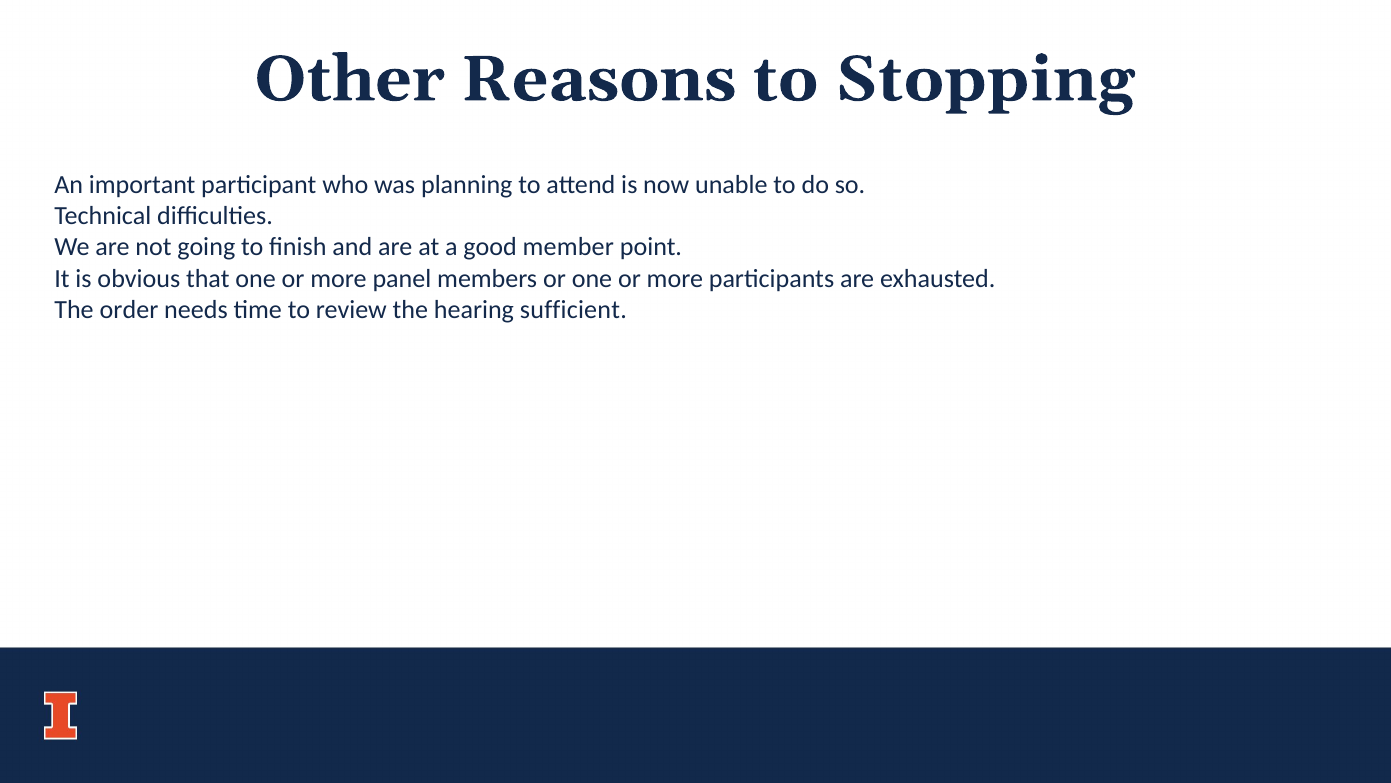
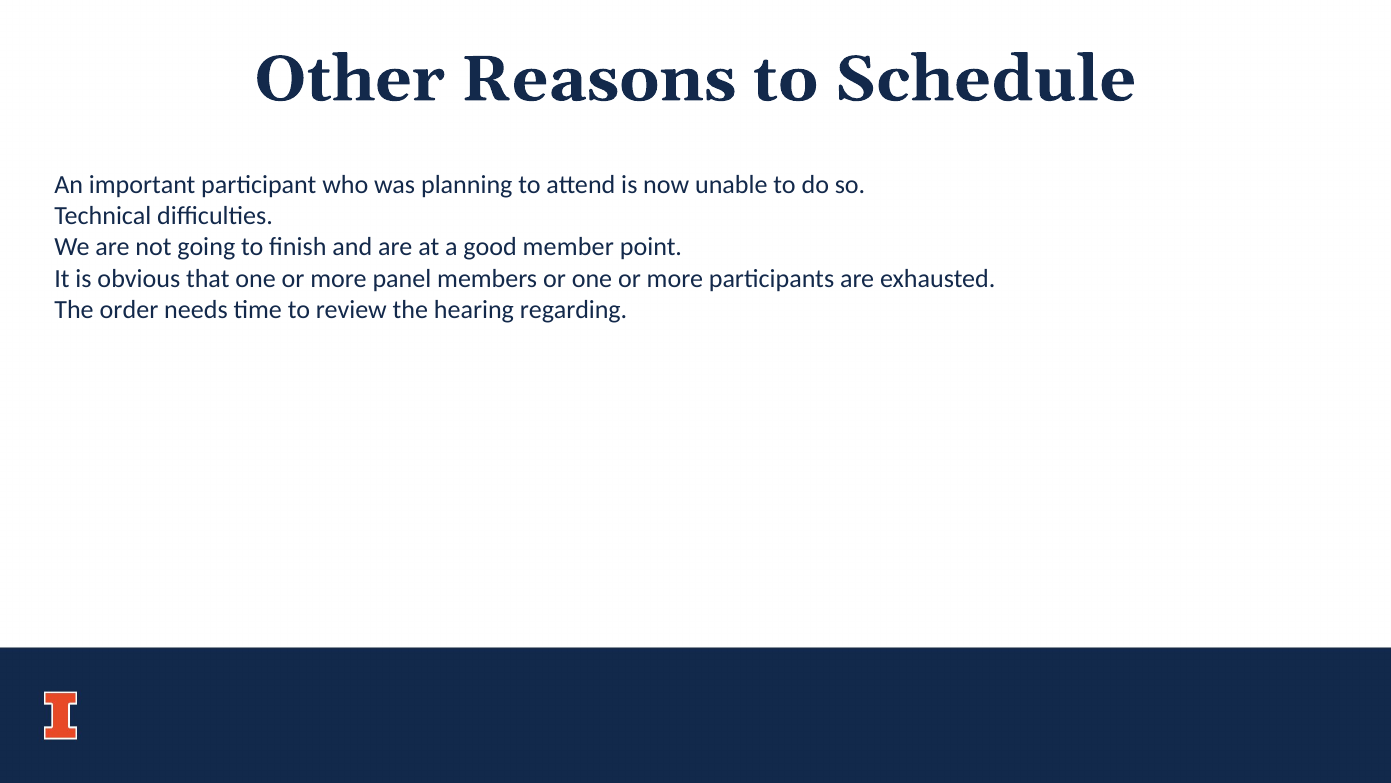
Stopping: Stopping -> Schedule
sufficient: sufficient -> regarding
